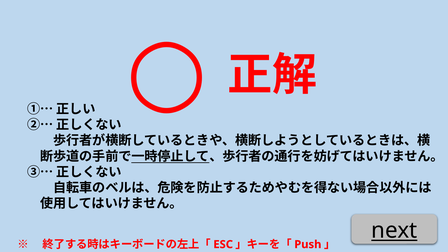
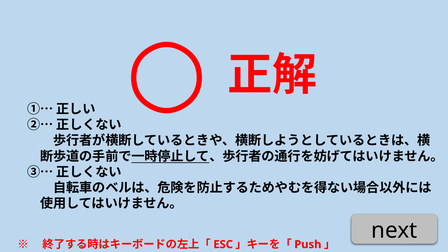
next underline: present -> none
